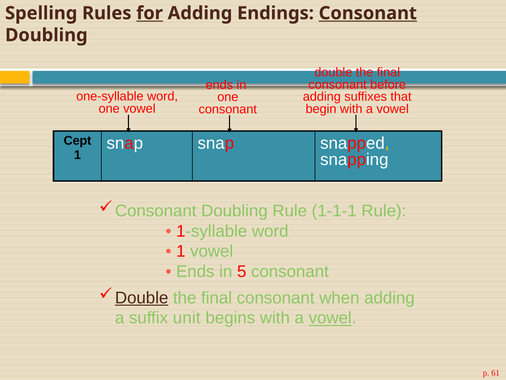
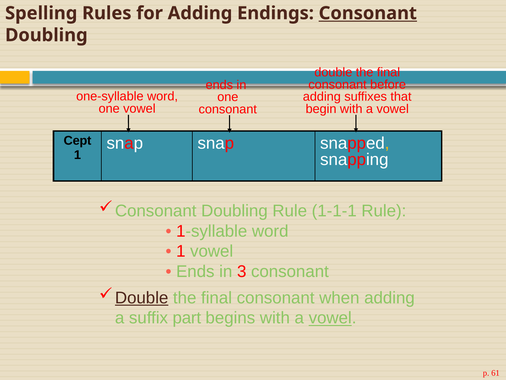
for underline: present -> none
5: 5 -> 3
unit: unit -> part
